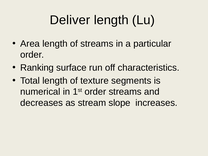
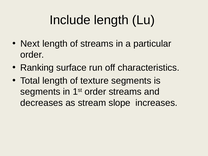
Deliver: Deliver -> Include
Area: Area -> Next
numerical at (40, 92): numerical -> segments
